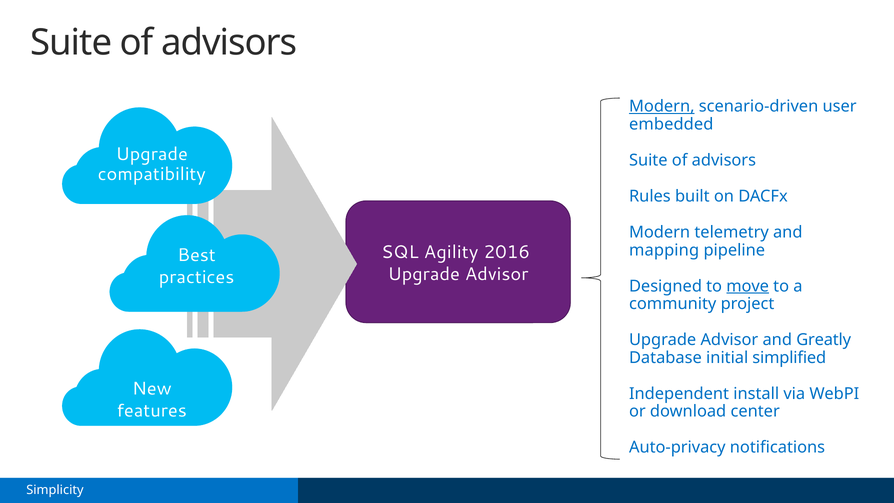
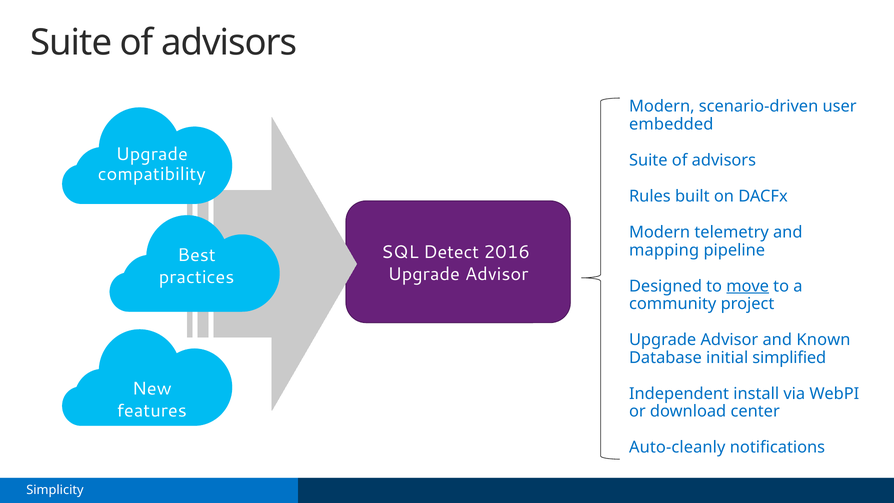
Modern at (662, 106) underline: present -> none
Agility: Agility -> Detect
Greatly: Greatly -> Known
Auto-privacy: Auto-privacy -> Auto-cleanly
